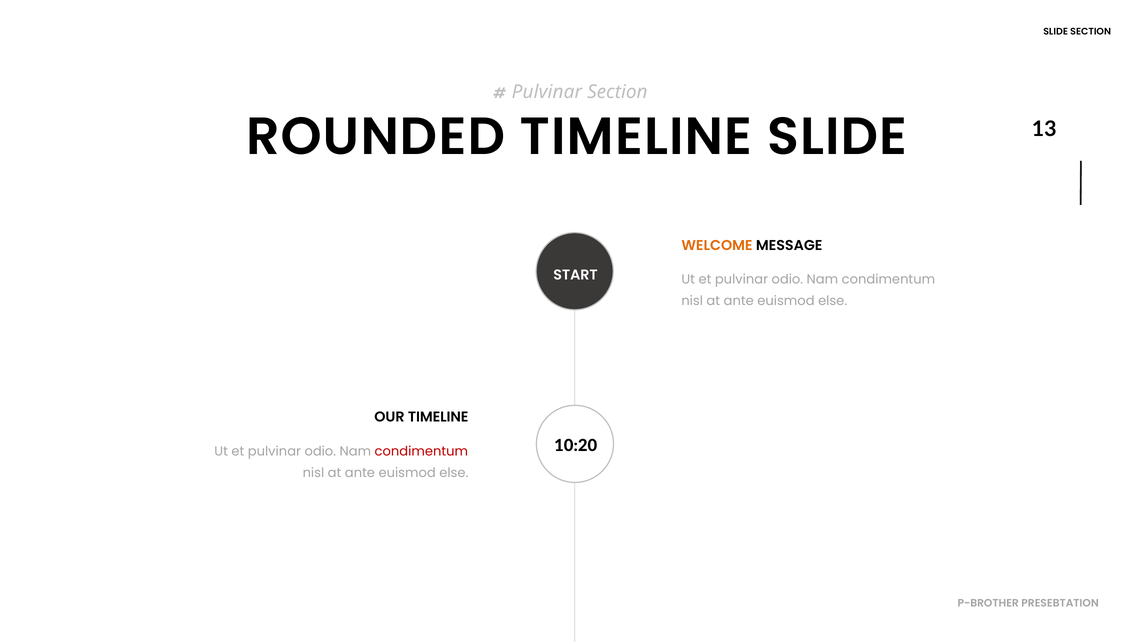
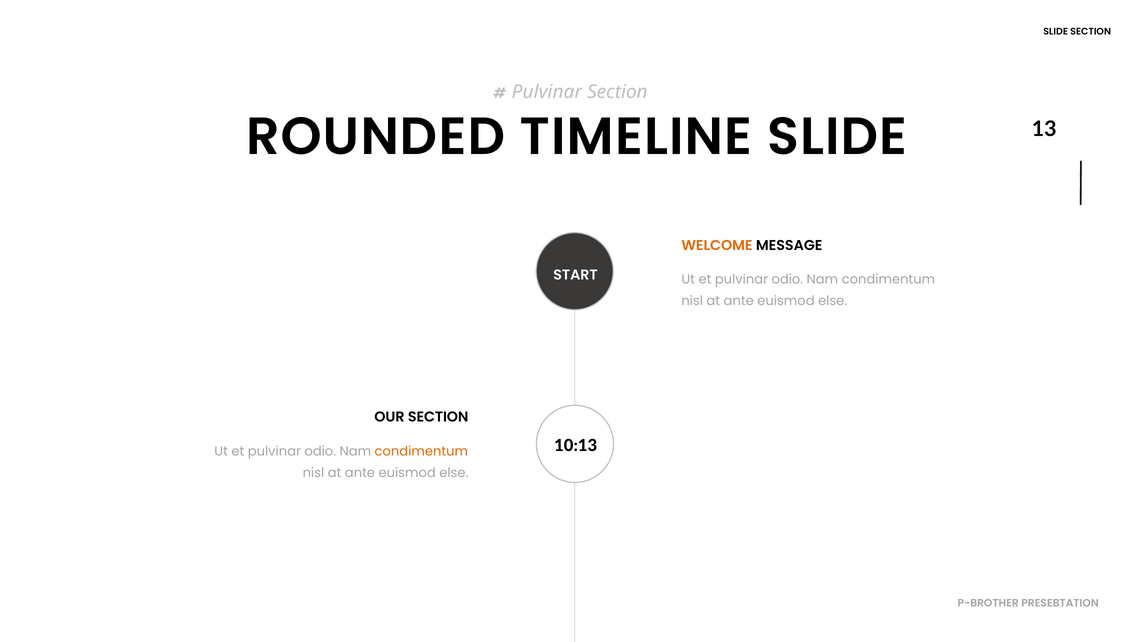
OUR TIMELINE: TIMELINE -> SECTION
10:20: 10:20 -> 10:13
condimentum at (421, 451) colour: red -> orange
